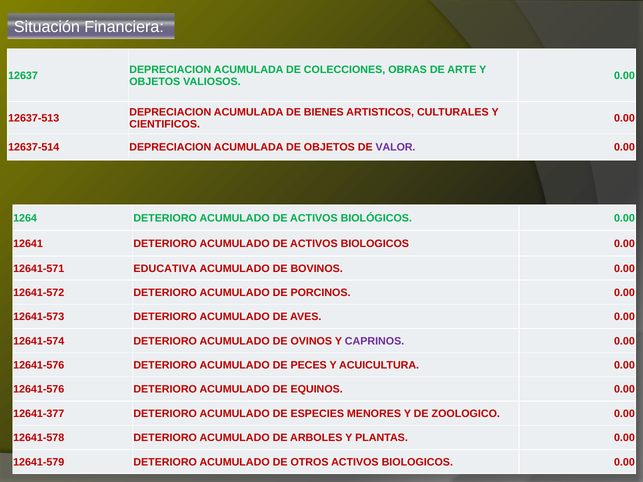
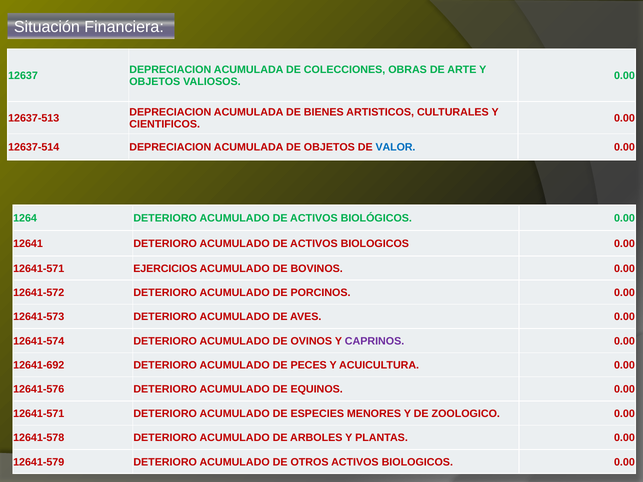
VALOR colour: purple -> blue
EDUCATIVA: EDUCATIVA -> EJERCICIOS
12641-576 at (39, 365): 12641-576 -> 12641-692
12641-377 at (39, 414): 12641-377 -> 12641-571
